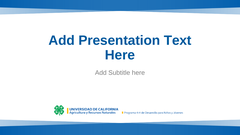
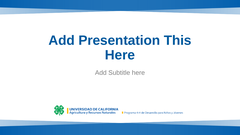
Text: Text -> This
